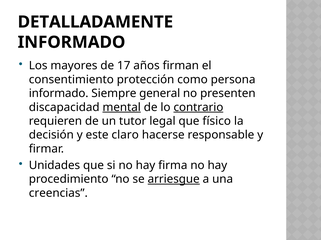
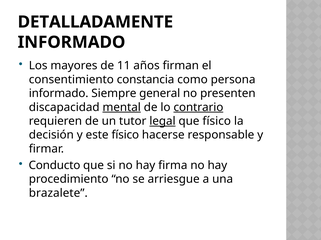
17: 17 -> 11
protección: protección -> constancia
legal underline: none -> present
este claro: claro -> físico
Unidades: Unidades -> Conducto
arriesgue underline: present -> none
creencias: creencias -> brazalete
